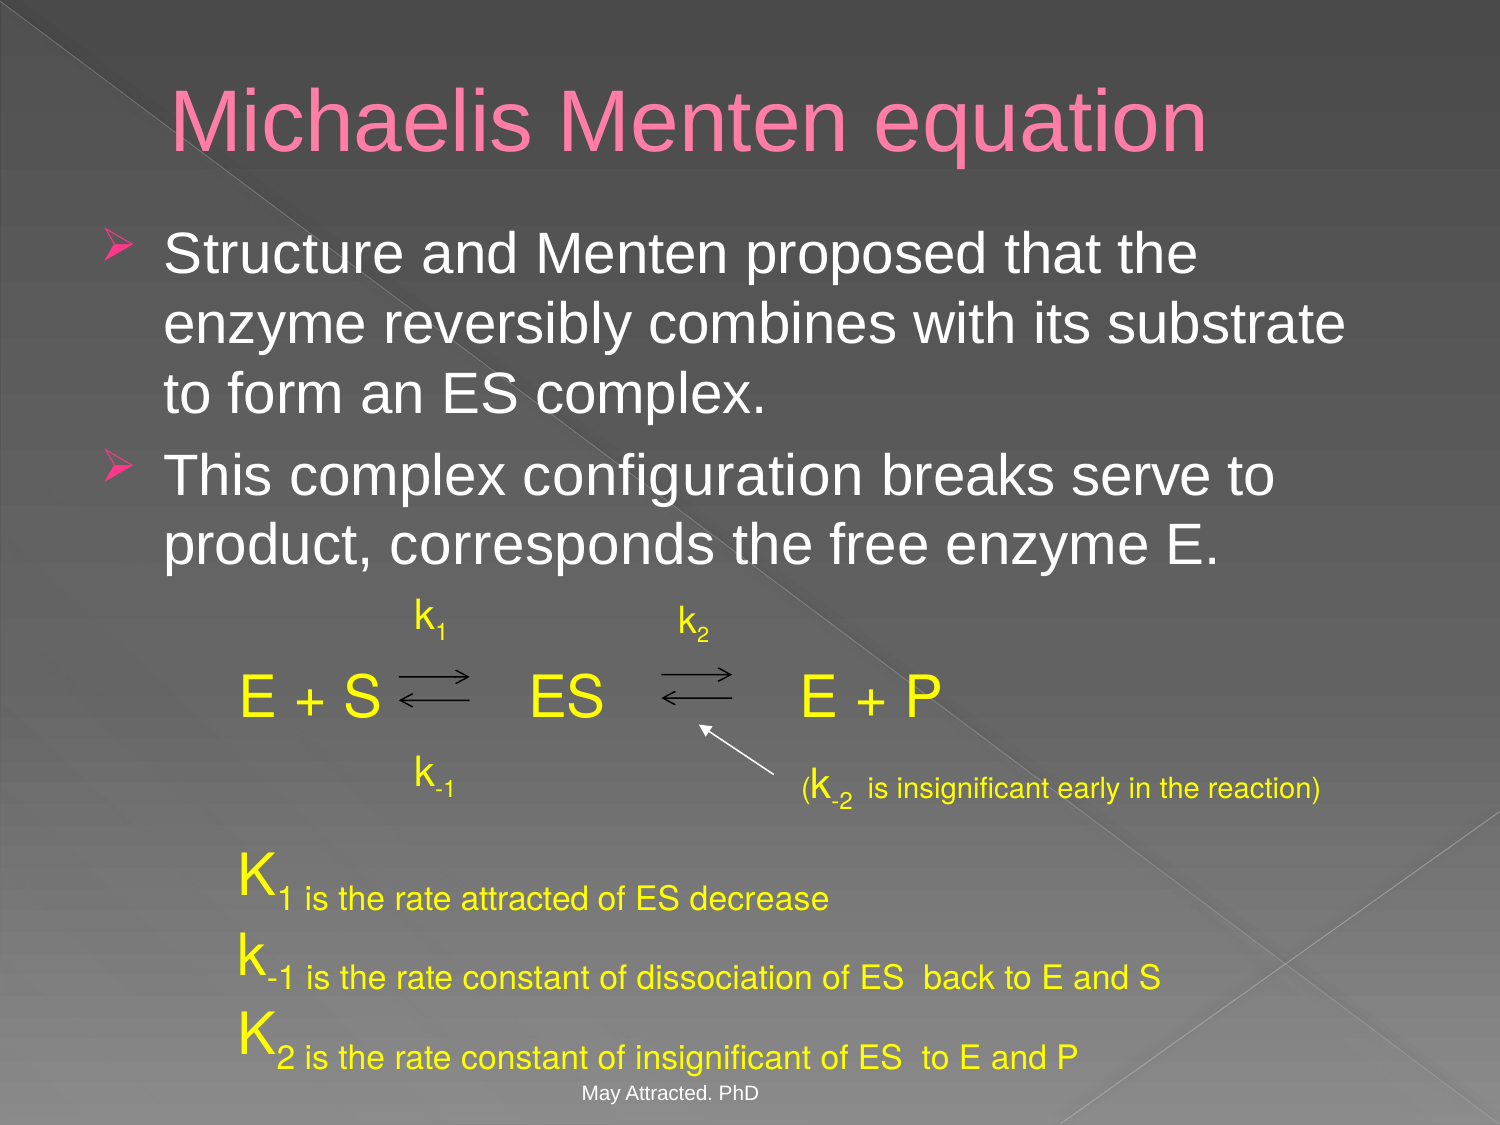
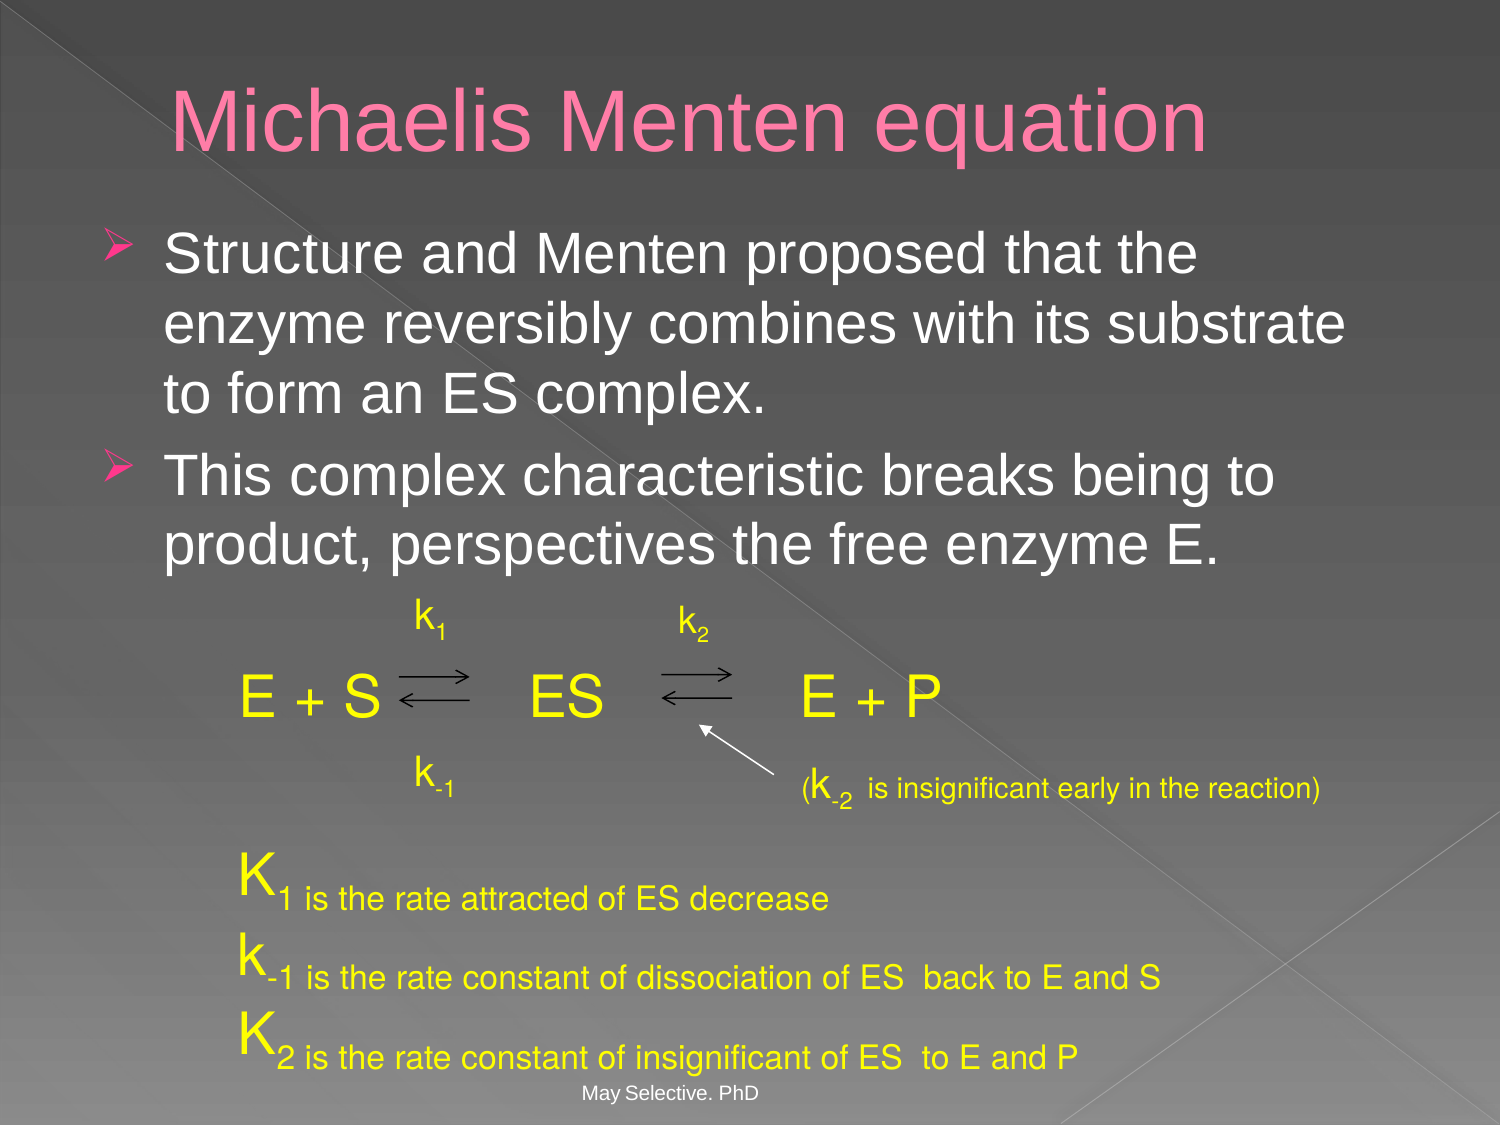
configuration: configuration -> characteristic
serve: serve -> being
corresponds: corresponds -> perspectives
May Attracted: Attracted -> Selective
